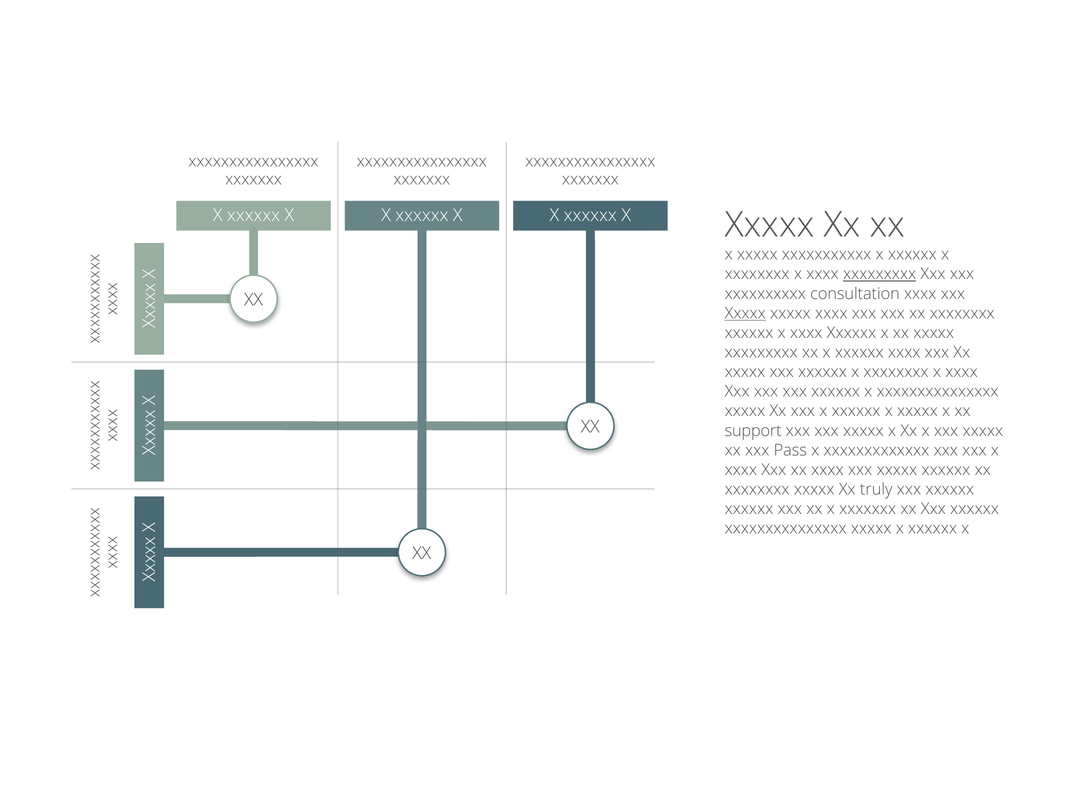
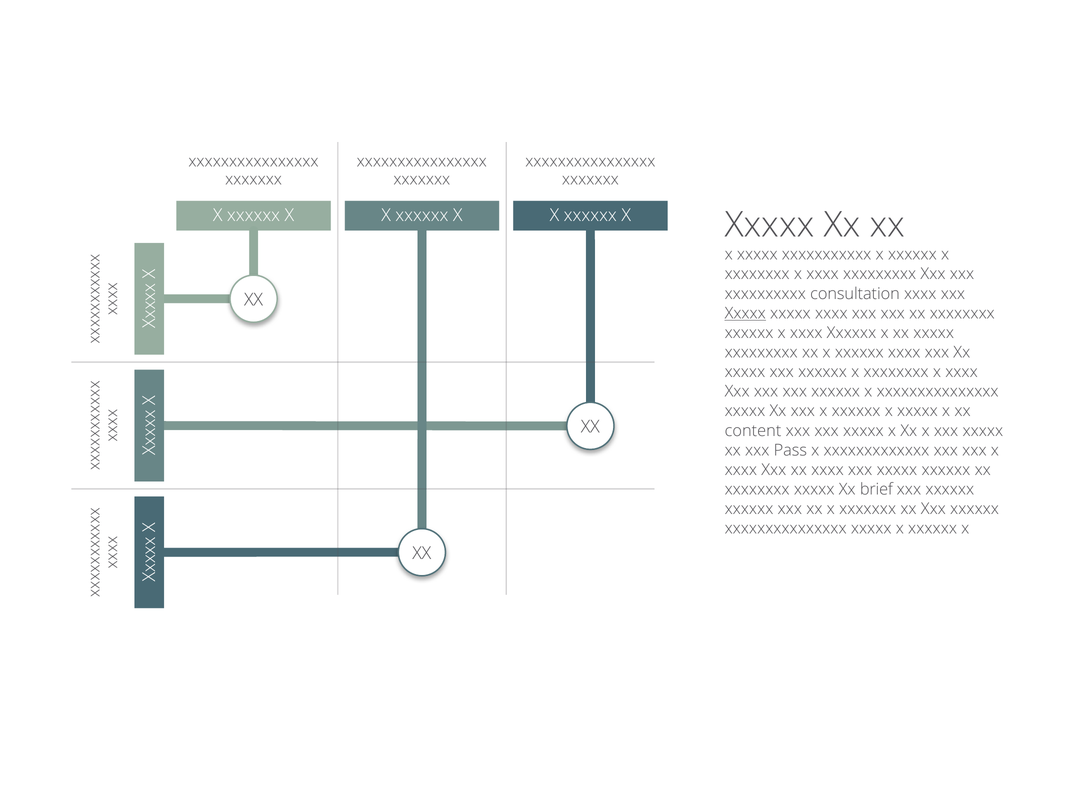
xxxxxxxxx at (880, 274) underline: present -> none
support: support -> content
truly: truly -> brief
